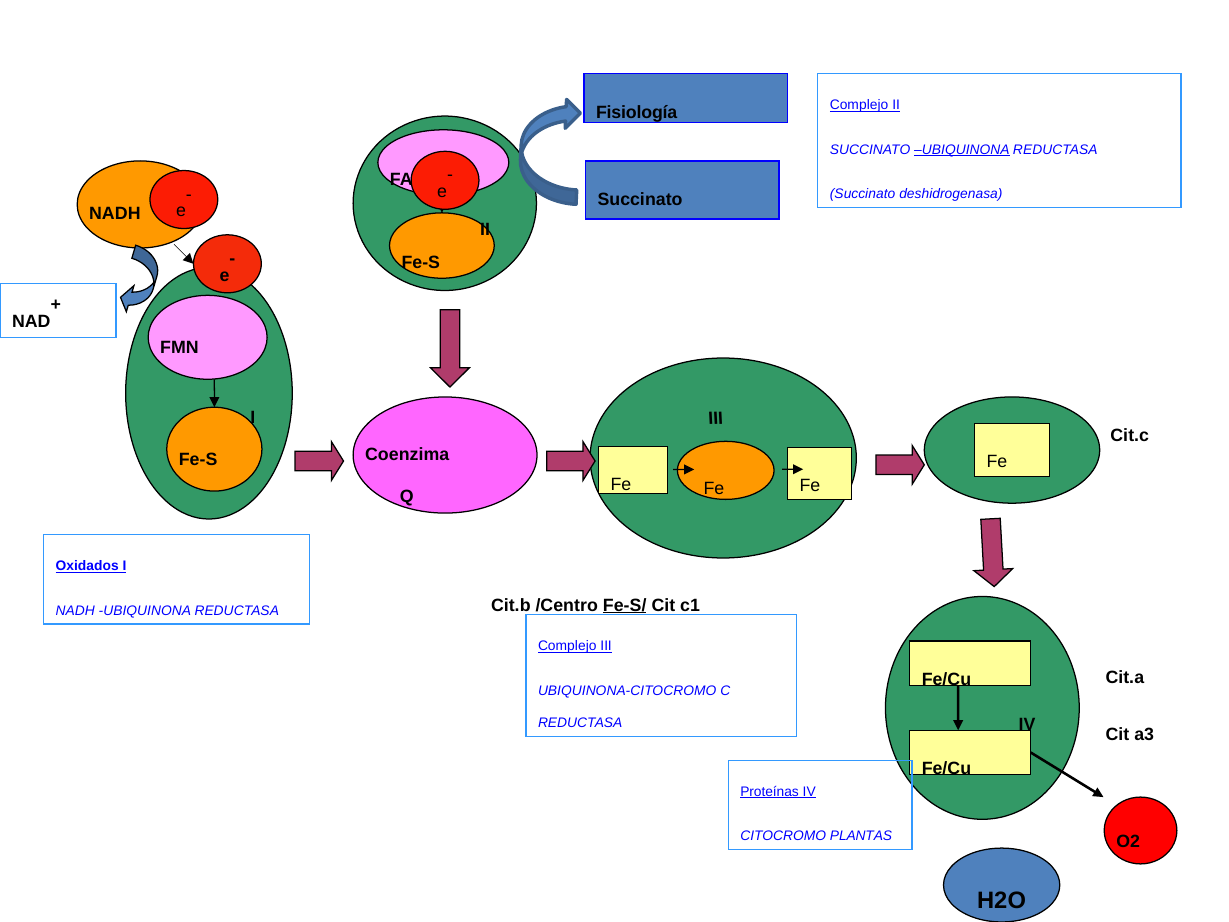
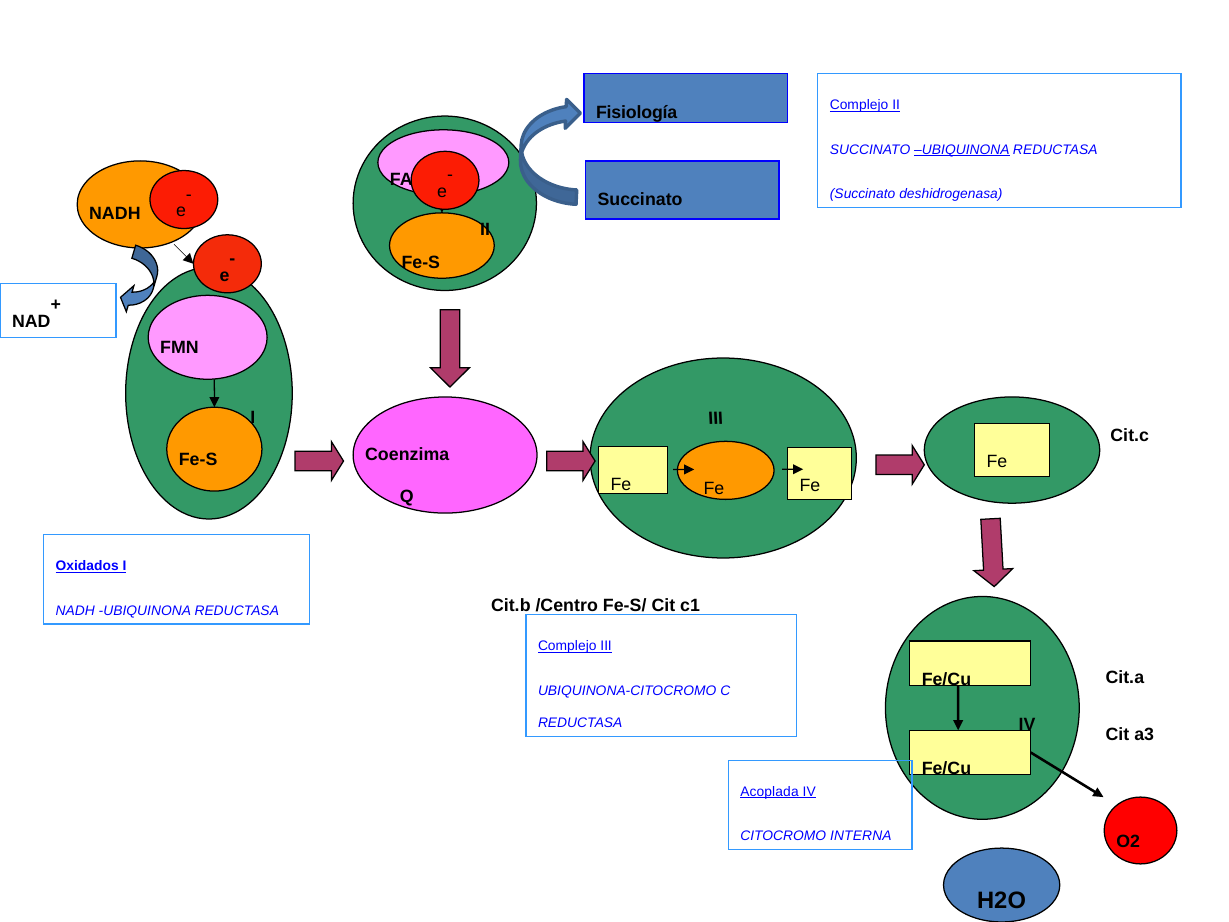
Fe-S/ underline: present -> none
Proteínas: Proteínas -> Acoplada
PLANTAS: PLANTAS -> INTERNA
